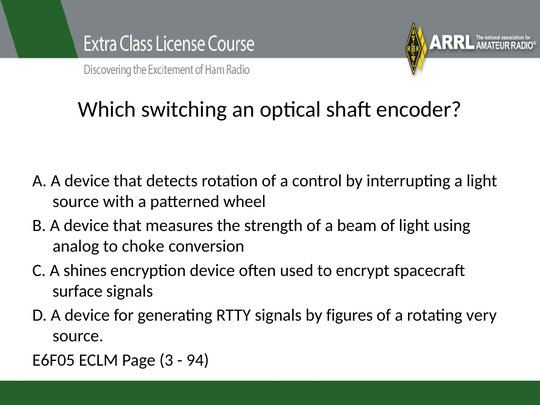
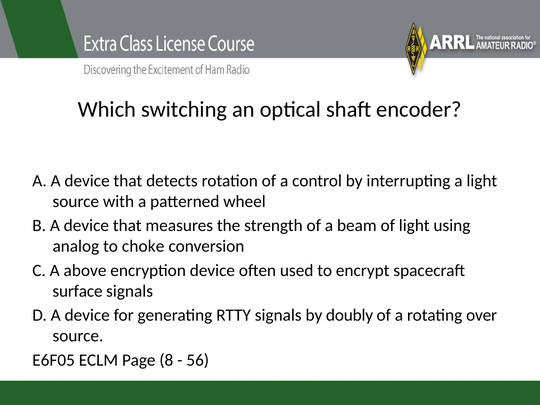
shines: shines -> above
figures: figures -> doubly
very: very -> over
3: 3 -> 8
94: 94 -> 56
